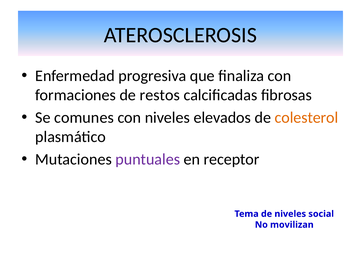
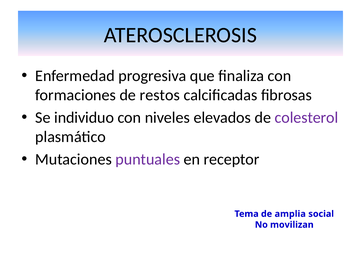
comunes: comunes -> individuo
colesterol colour: orange -> purple
de niveles: niveles -> amplia
